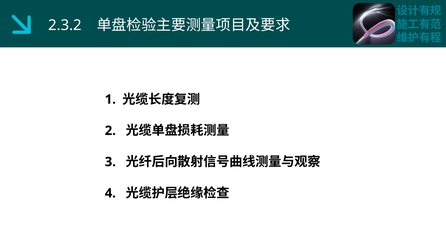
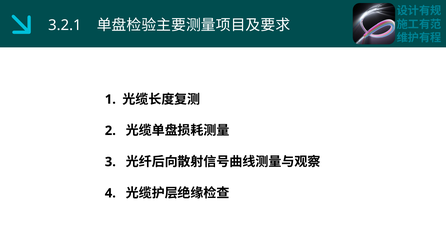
2.3.2: 2.3.2 -> 3.2.1
